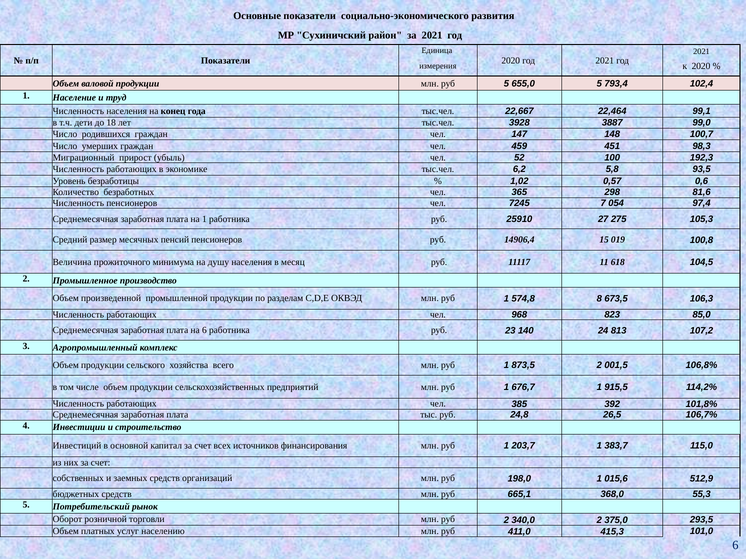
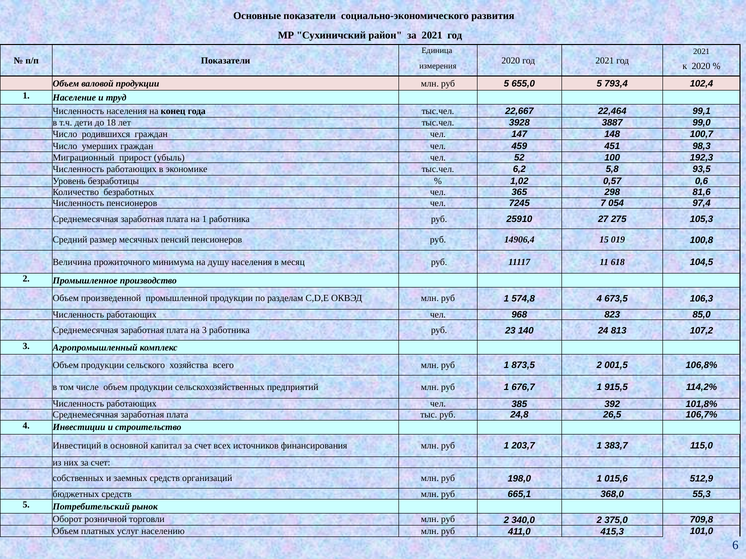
574,8 8: 8 -> 4
на 6: 6 -> 3
293,5: 293,5 -> 709,8
